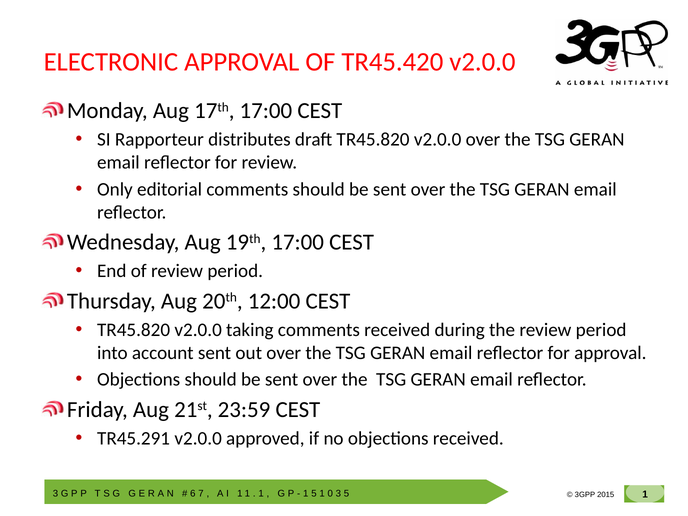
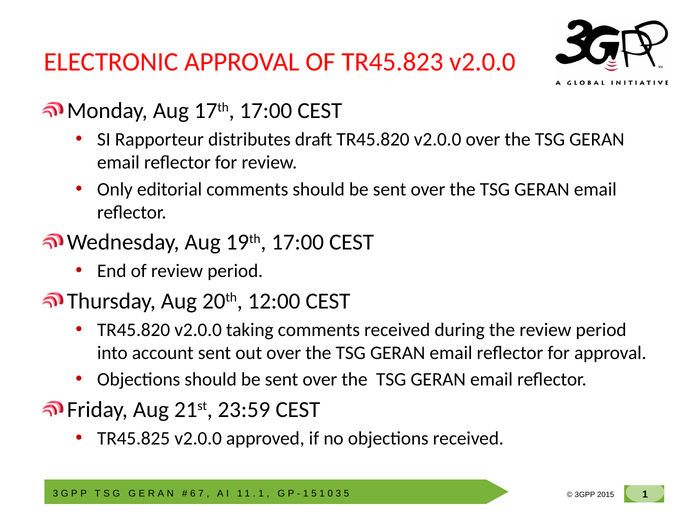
TR45.420: TR45.420 -> TR45.823
TR45.291: TR45.291 -> TR45.825
